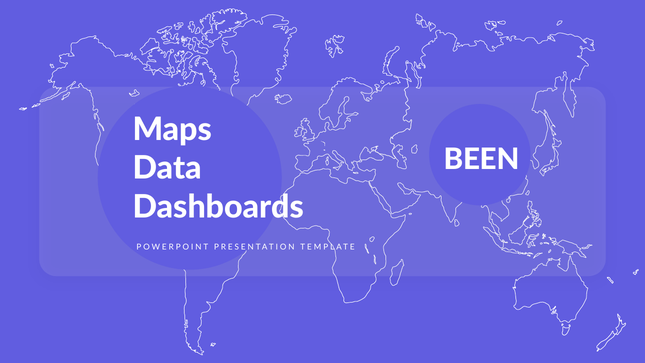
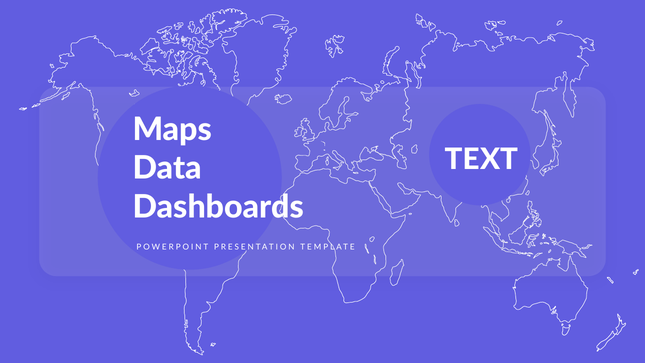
BEEN: BEEN -> TEXT
